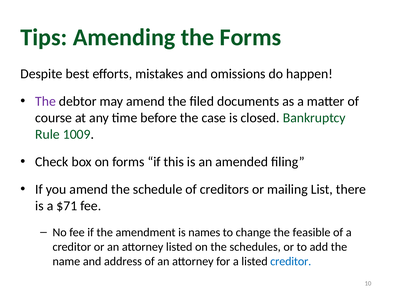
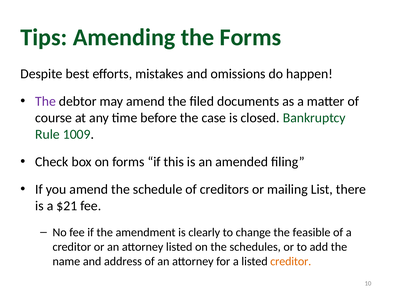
$71: $71 -> $21
names: names -> clearly
creditor at (291, 261) colour: blue -> orange
